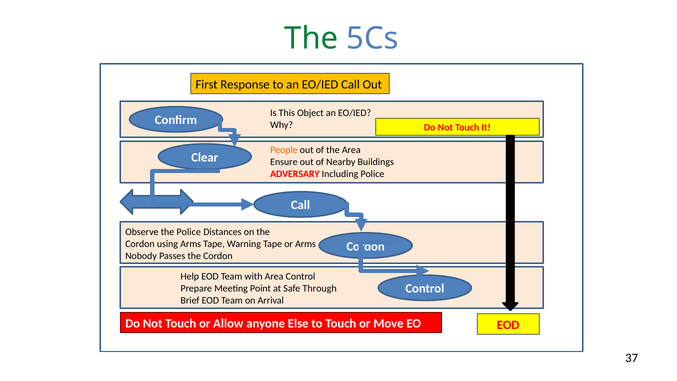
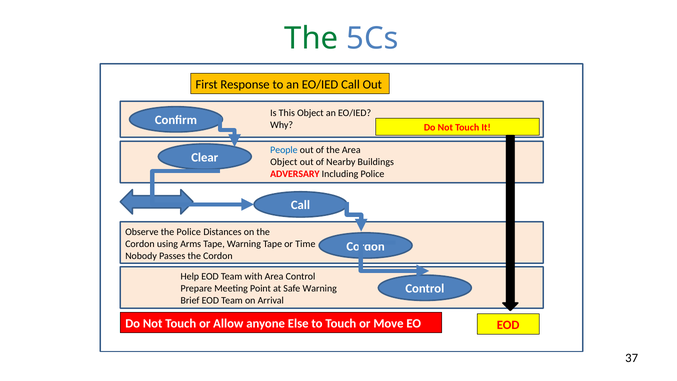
People colour: orange -> blue
Ensure at (284, 162): Ensure -> Object
or Arms: Arms -> Time
Safe Through: Through -> Warning
